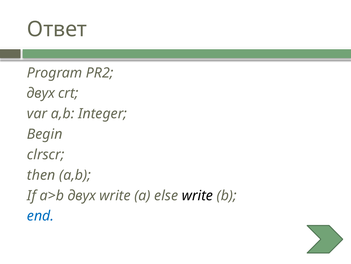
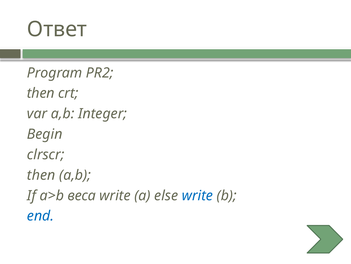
двух at (41, 93): двух -> then
a>b двух: двух -> веса
write at (197, 195) colour: black -> blue
